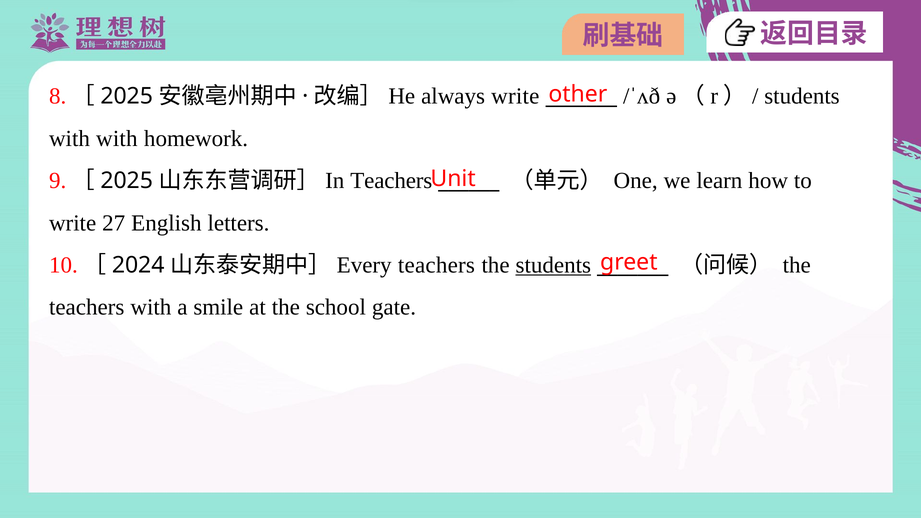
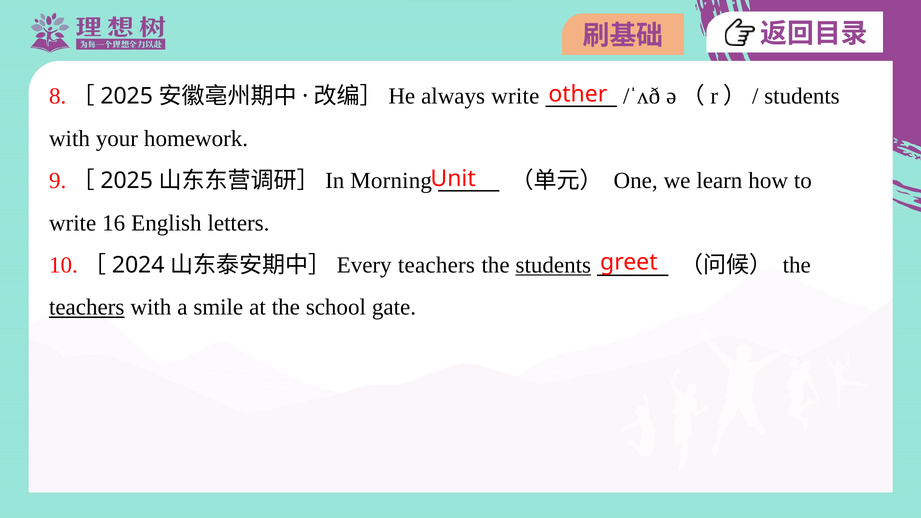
with with: with -> your
Teachers at (391, 181): Teachers -> Morning
27: 27 -> 16
teachers at (87, 307) underline: none -> present
